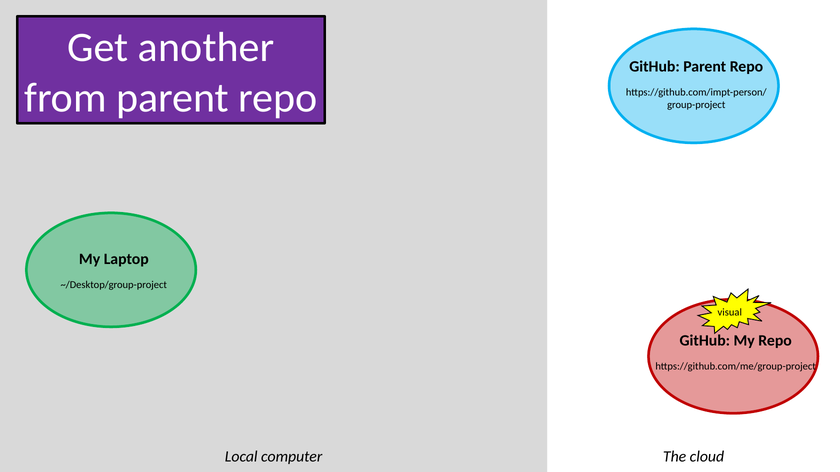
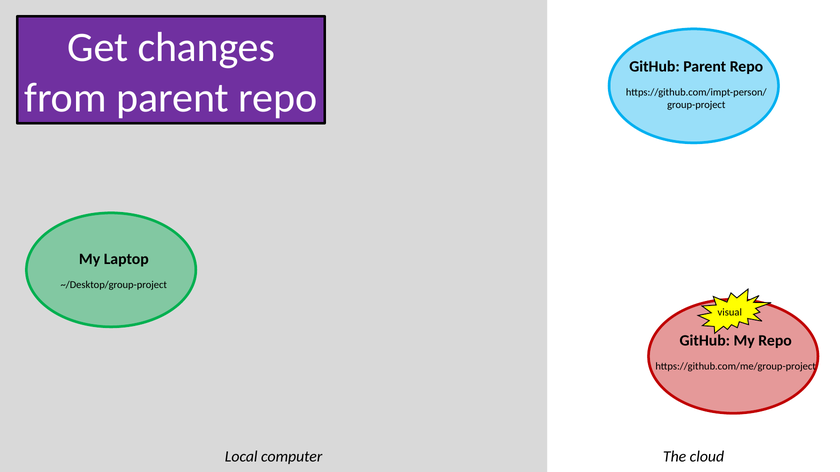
another: another -> changes
